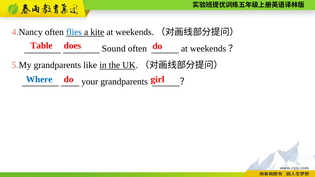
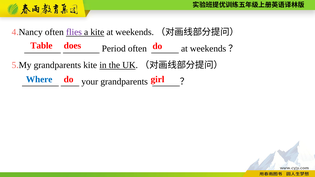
flies colour: blue -> purple
Sound: Sound -> Period
grandparents like: like -> kite
